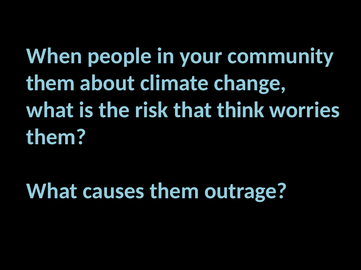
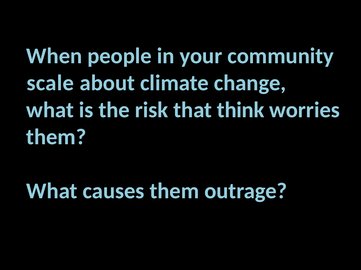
them at (51, 83): them -> scale
